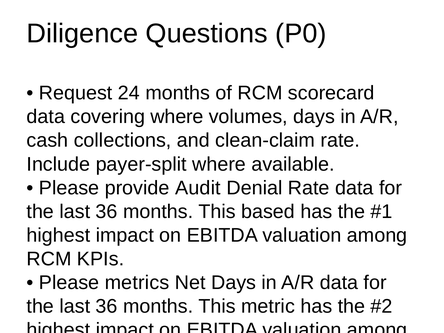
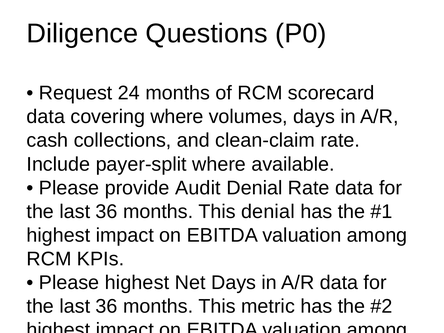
This based: based -> denial
Please metrics: metrics -> highest
